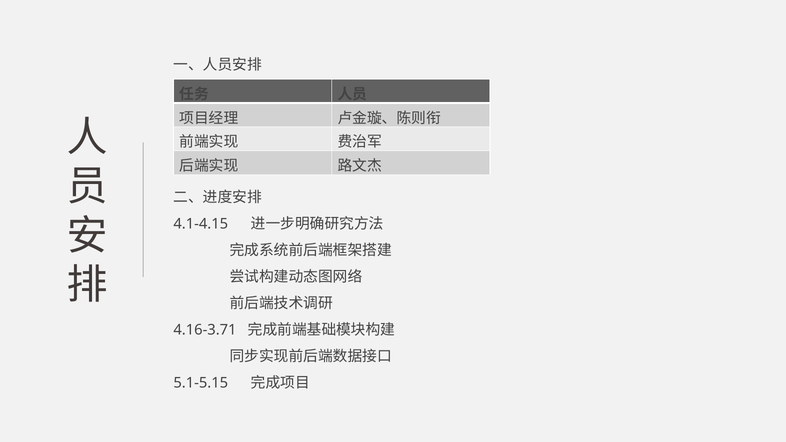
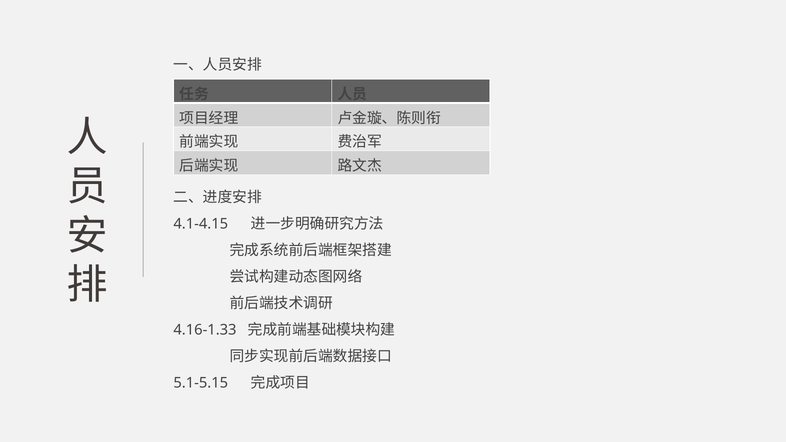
4.16-3.71: 4.16-3.71 -> 4.16-1.33
